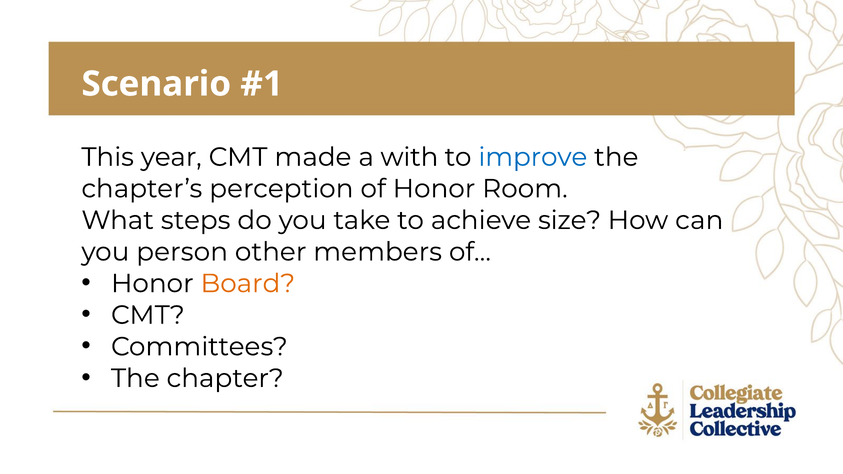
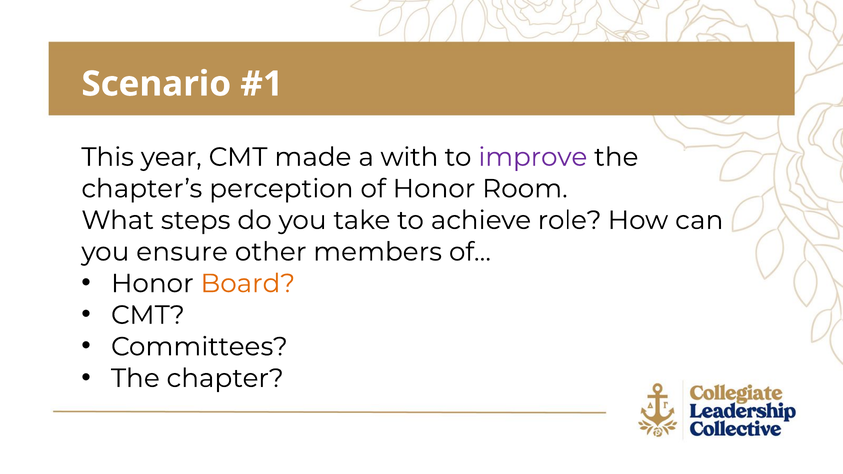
improve colour: blue -> purple
size: size -> role
person: person -> ensure
